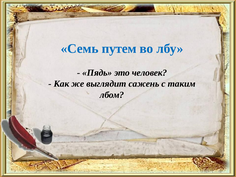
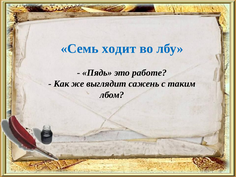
путем: путем -> ходит
человек: человек -> работе
